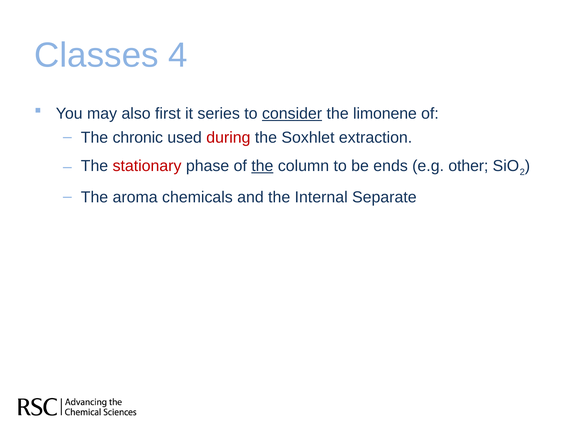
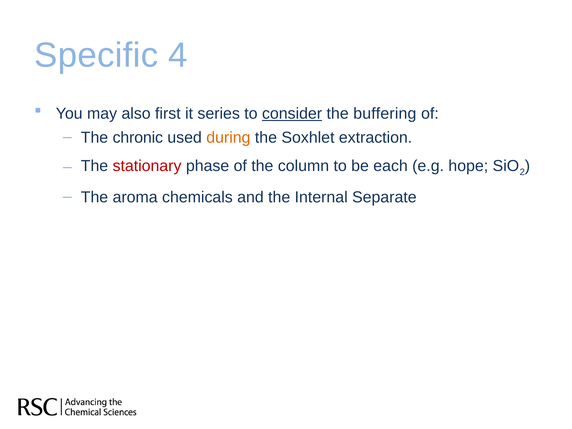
Classes: Classes -> Specific
limonene: limonene -> buffering
during colour: red -> orange
the at (262, 166) underline: present -> none
ends: ends -> each
other: other -> hope
